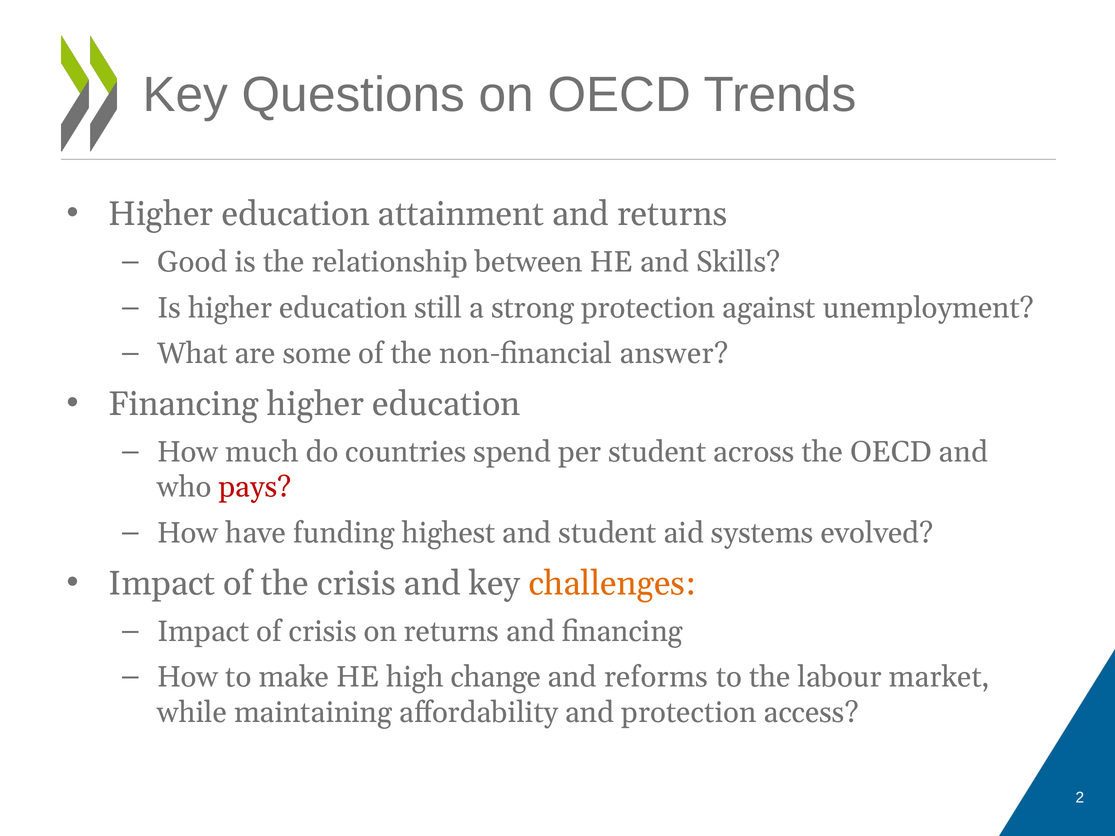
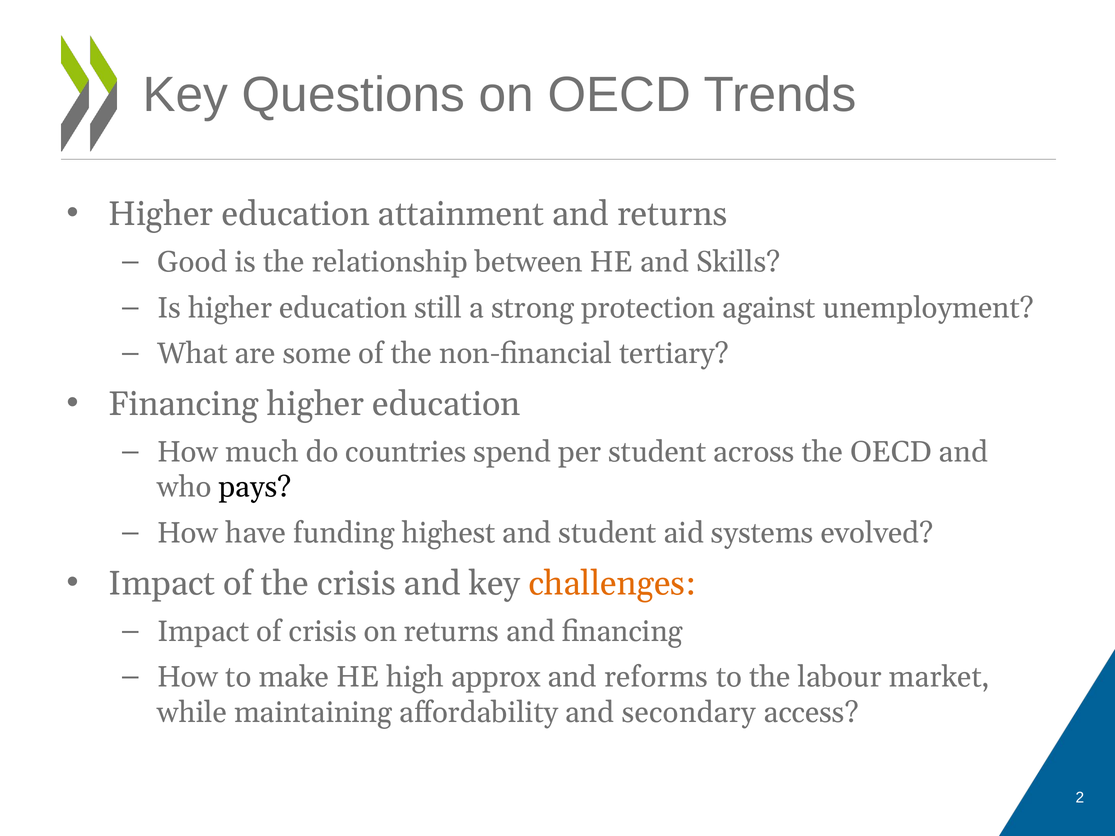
answer: answer -> tertiary
pays colour: red -> black
change: change -> approx
and protection: protection -> secondary
